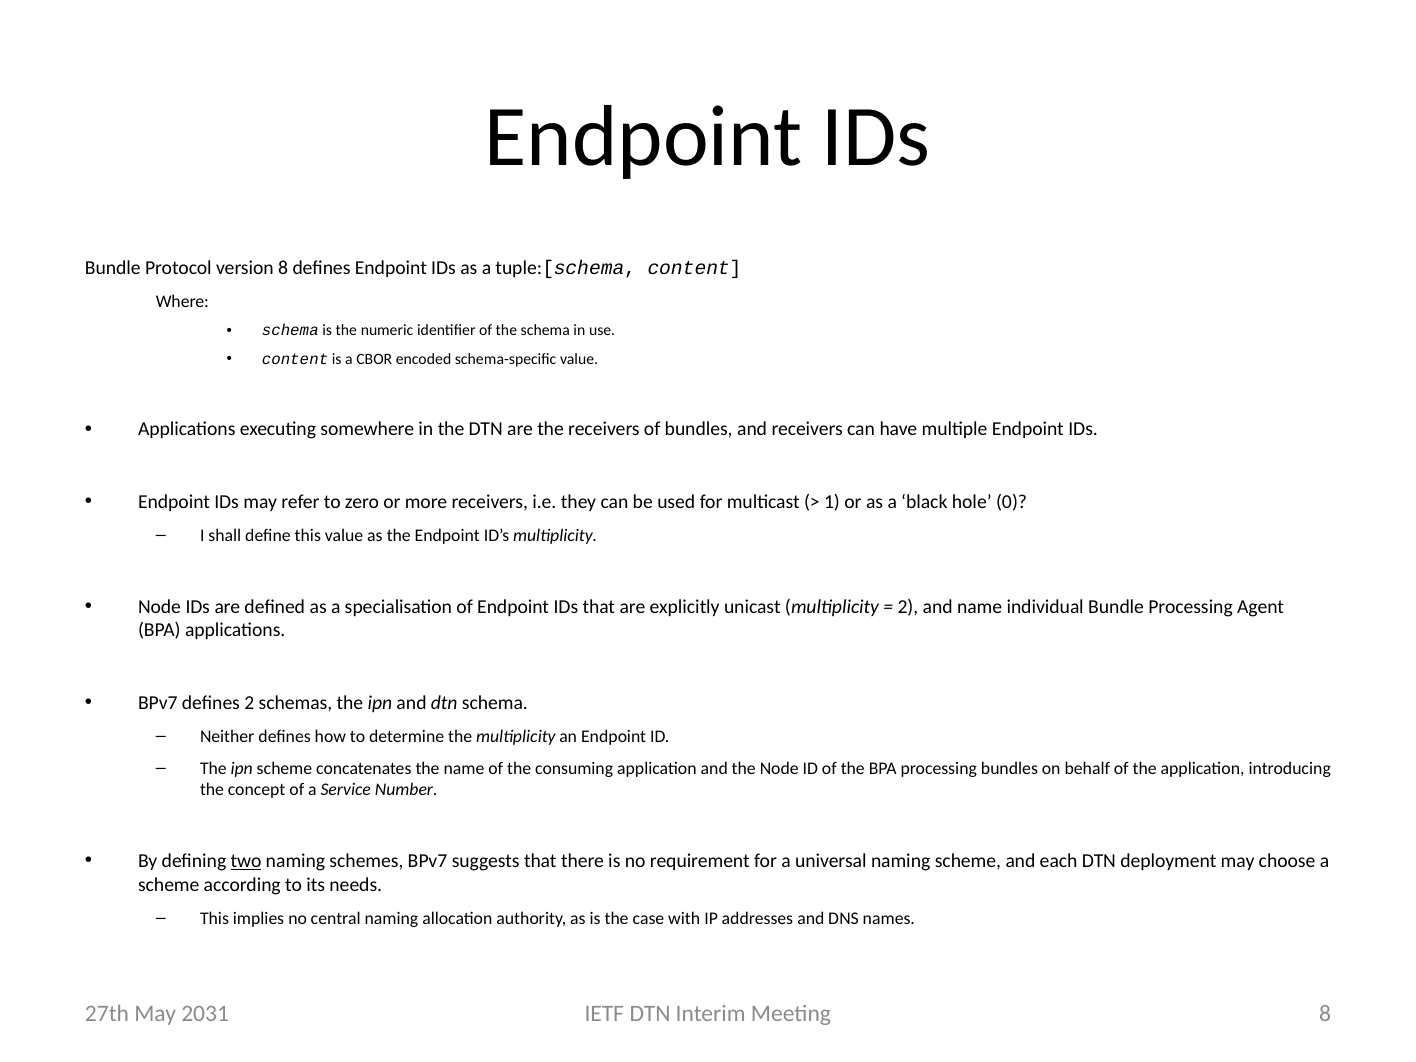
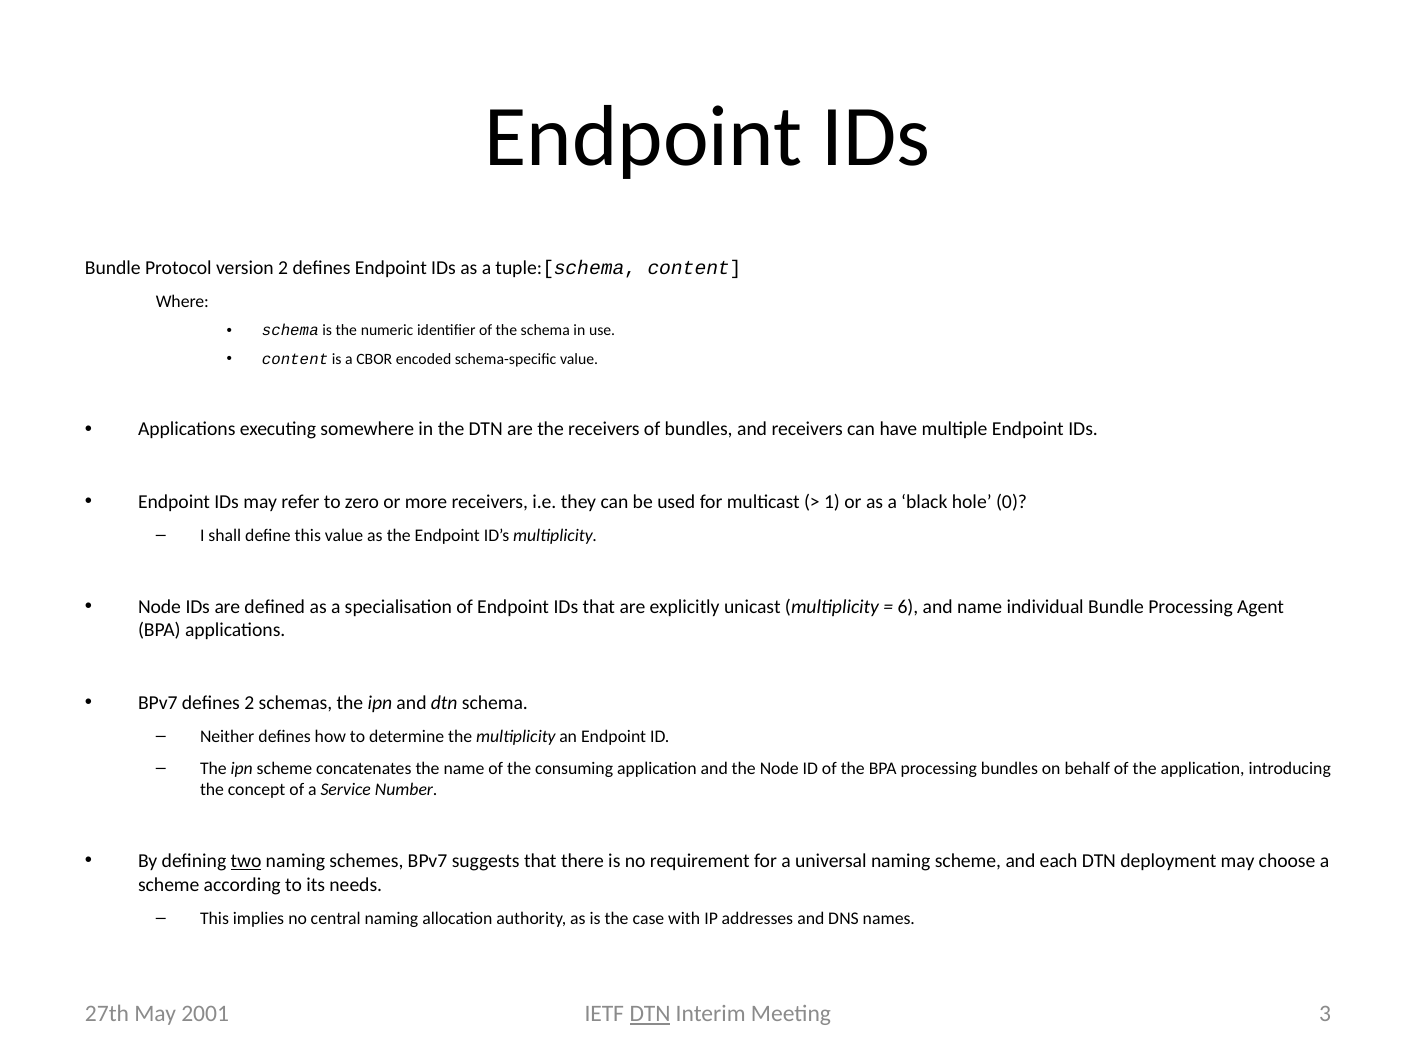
version 8: 8 -> 2
2 at (908, 607): 2 -> 6
DTN at (650, 1014) underline: none -> present
Meeting 8: 8 -> 3
2031: 2031 -> 2001
